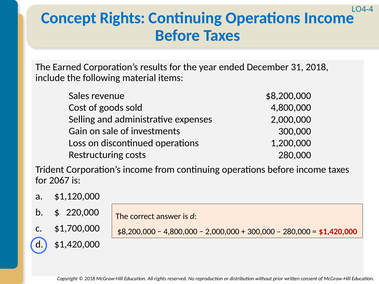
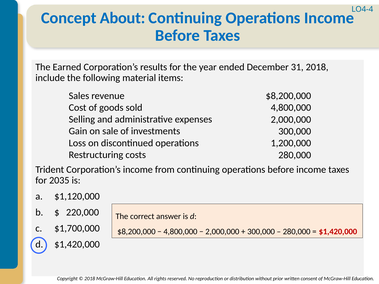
Concept Rights: Rights -> About
2067: 2067 -> 2035
